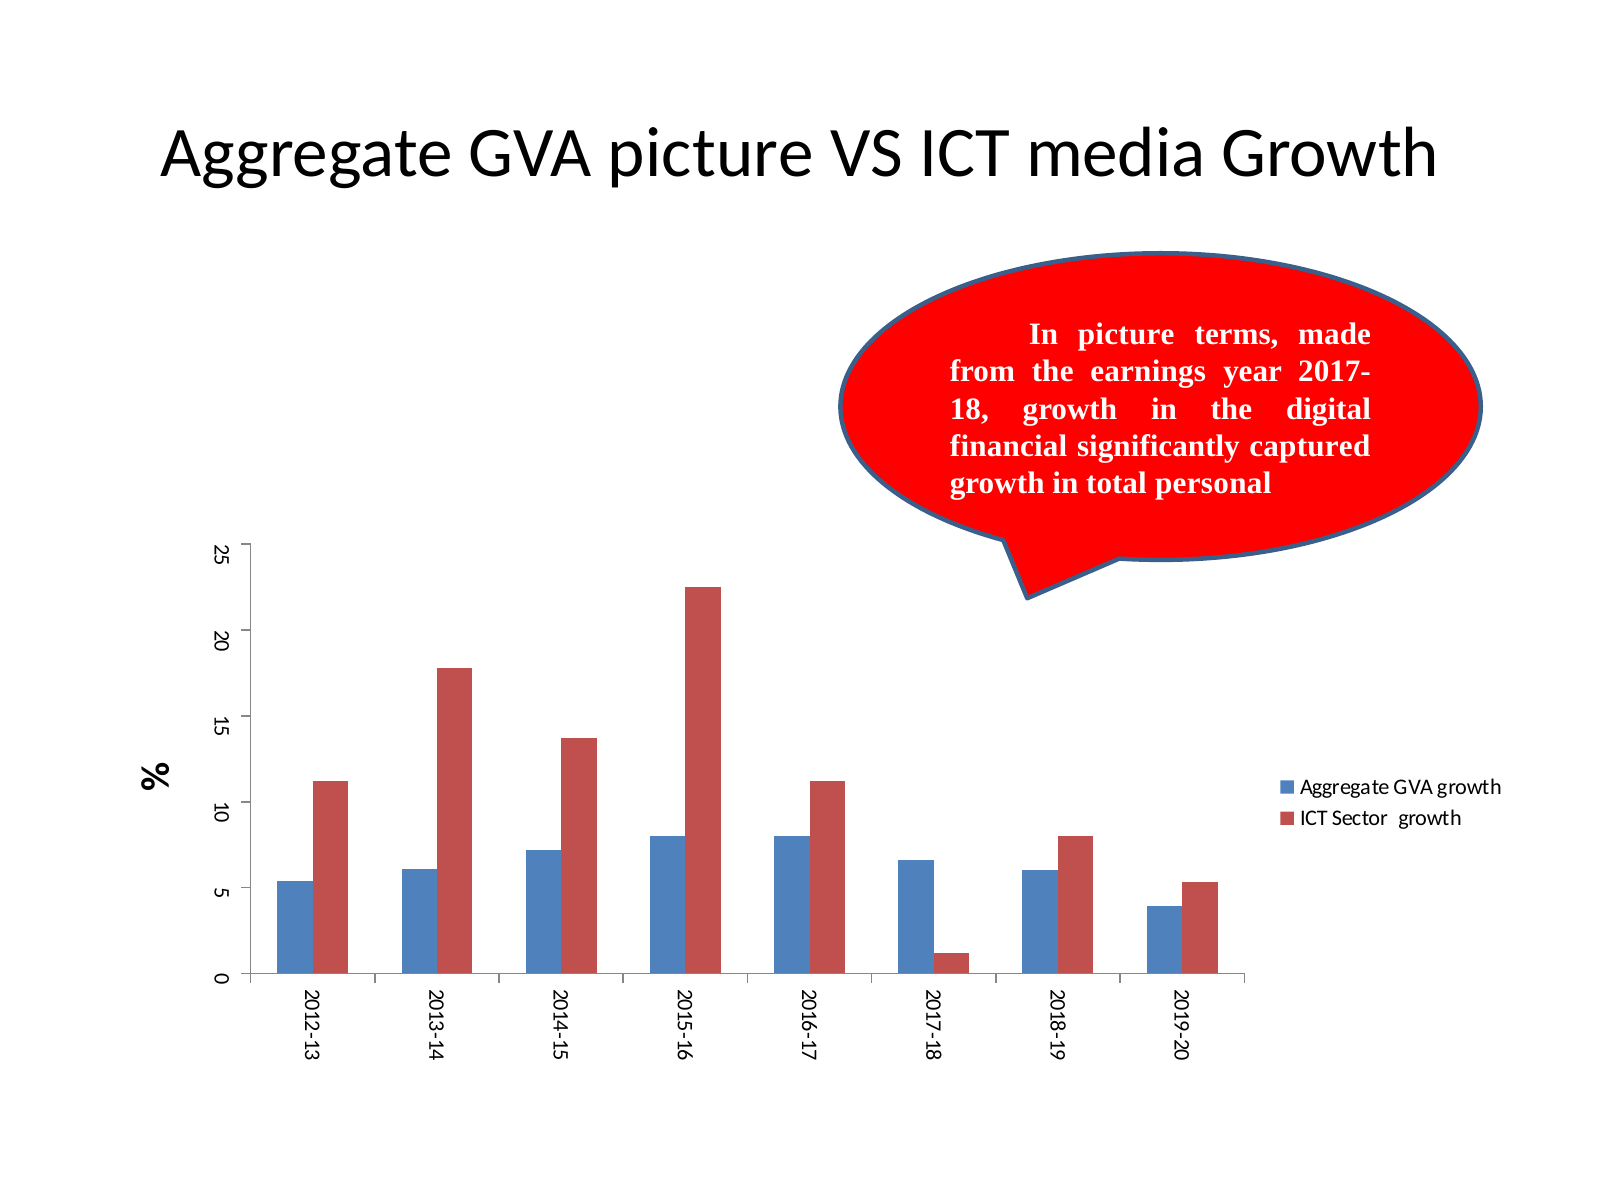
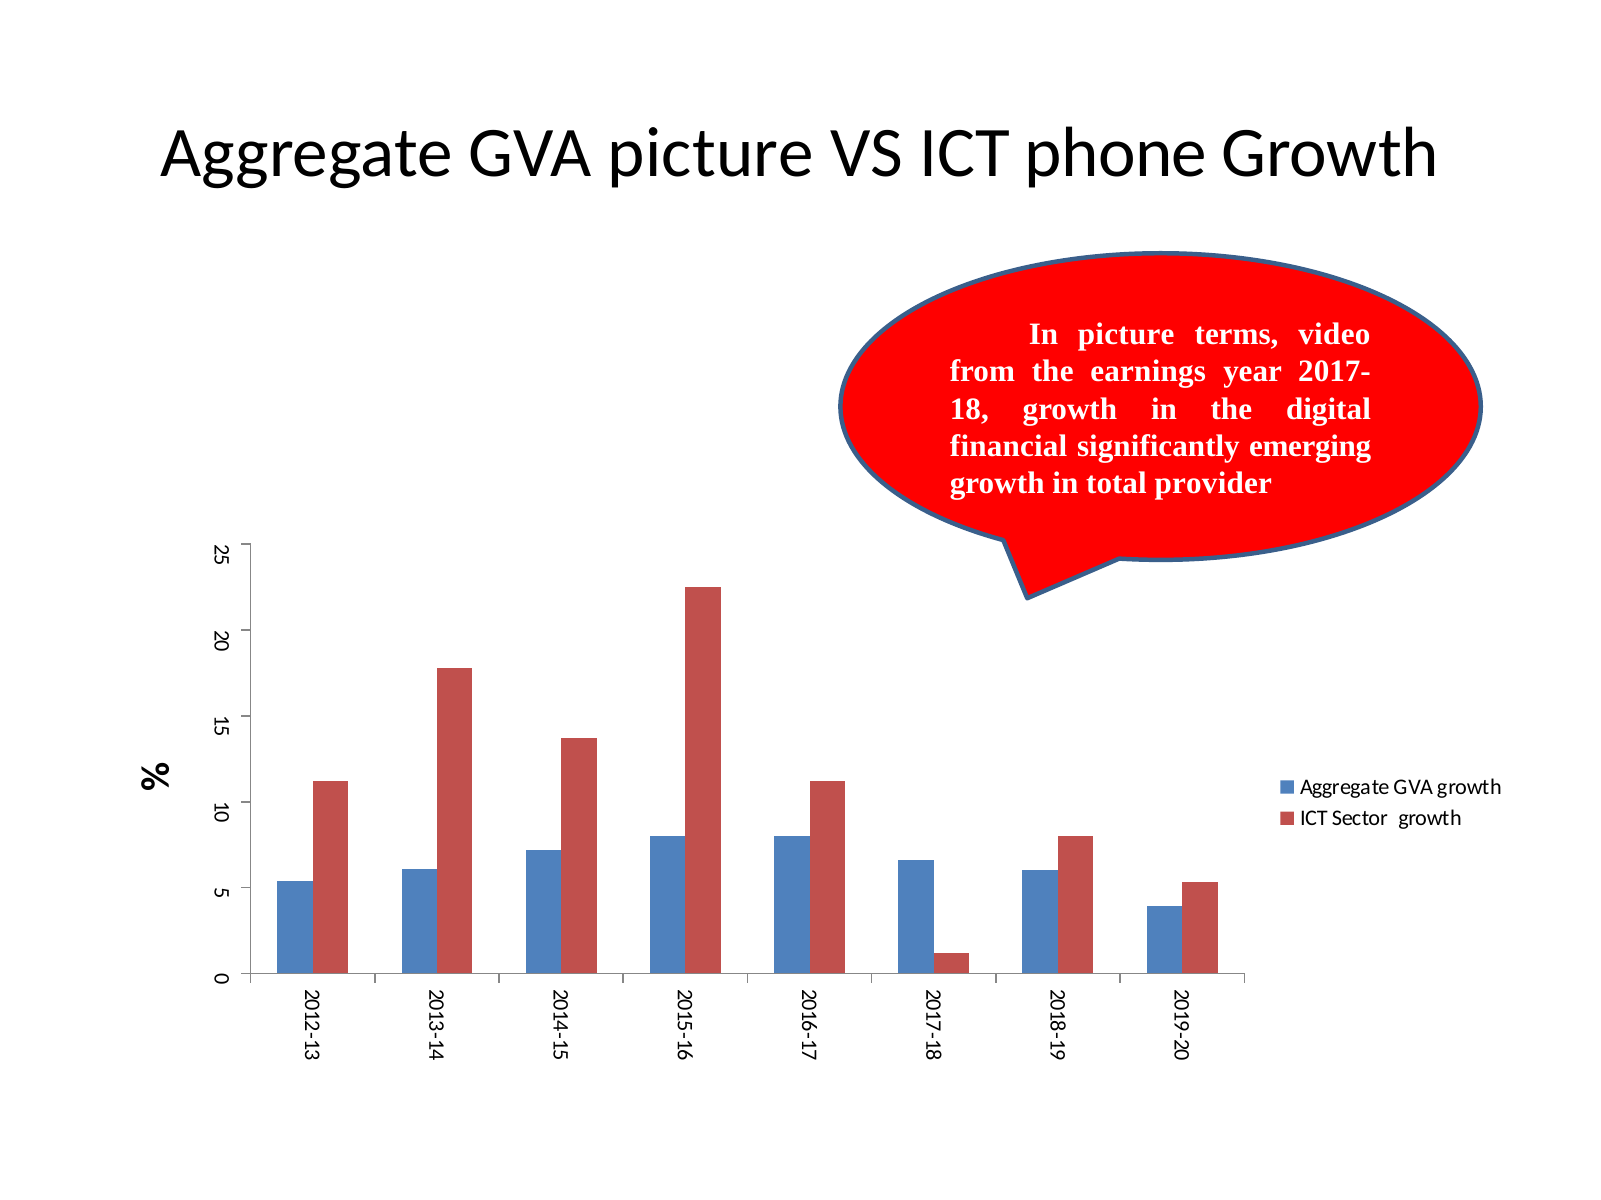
media: media -> phone
made: made -> video
captured: captured -> emerging
personal: personal -> provider
